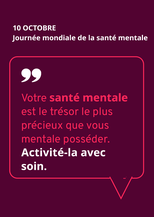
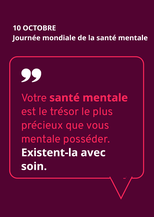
Activité-la: Activité-la -> Existent-la
